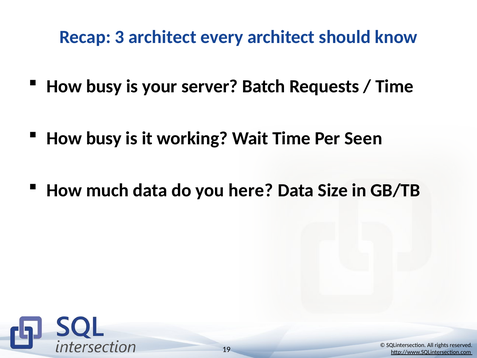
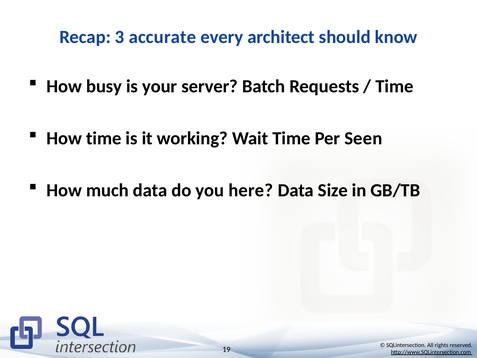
3 architect: architect -> accurate
busy at (104, 138): busy -> time
